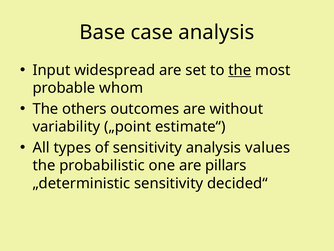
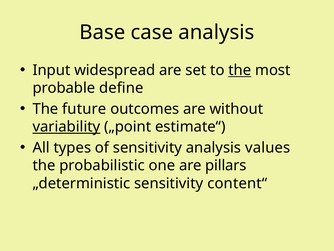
whom: whom -> define
others: others -> future
variability underline: none -> present
decided“: decided“ -> content“
